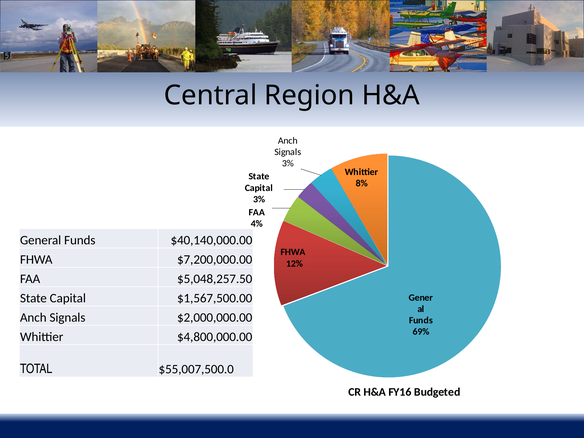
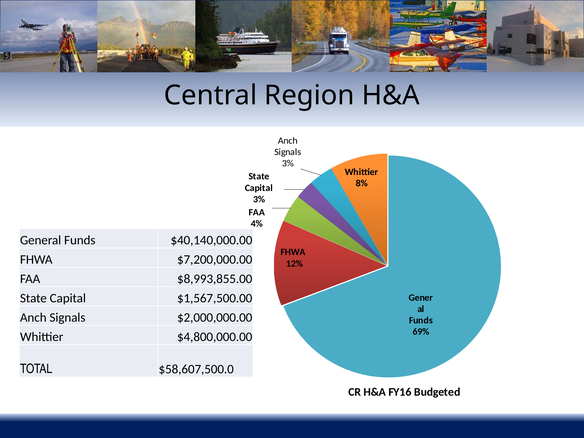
$5,048,257.50: $5,048,257.50 -> $8,993,855.00
$55,007,500.0: $55,007,500.0 -> $58,607,500.0
